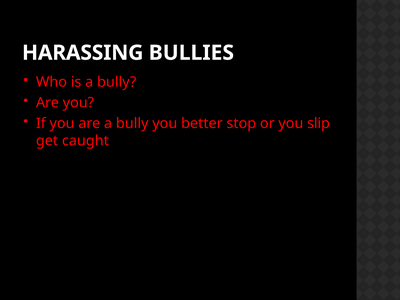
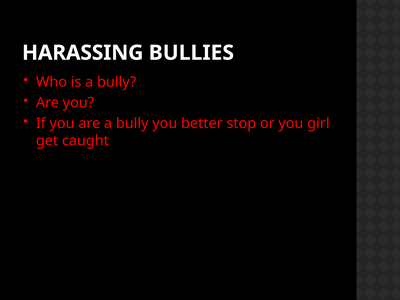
slip: slip -> girl
